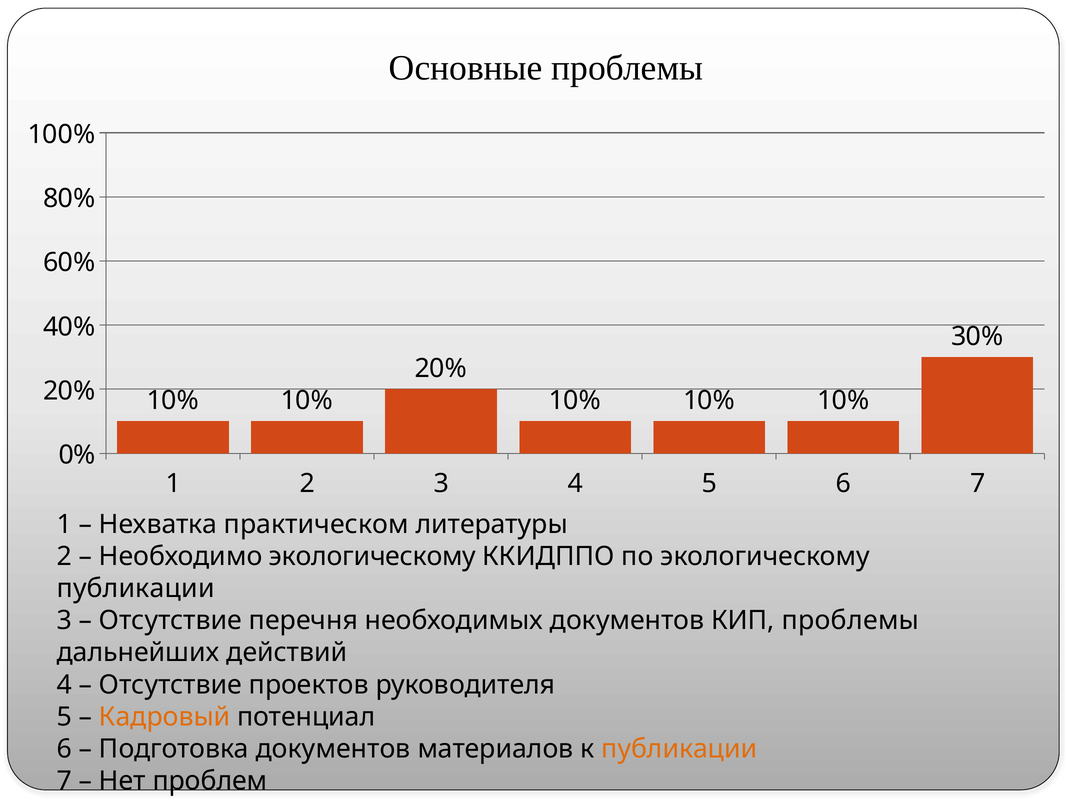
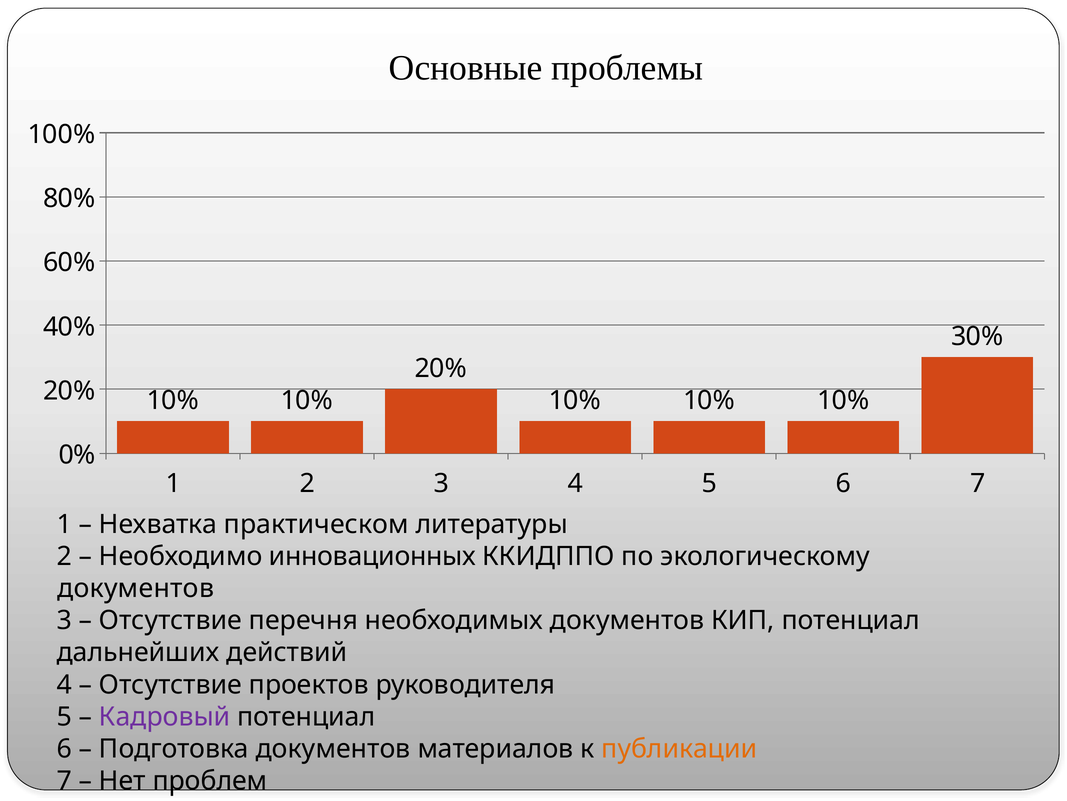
Необходимо экологическому: экологическому -> инновационных
публикации at (136, 588): публикации -> документов
КИП проблемы: проблемы -> потенциал
Кадровый colour: orange -> purple
